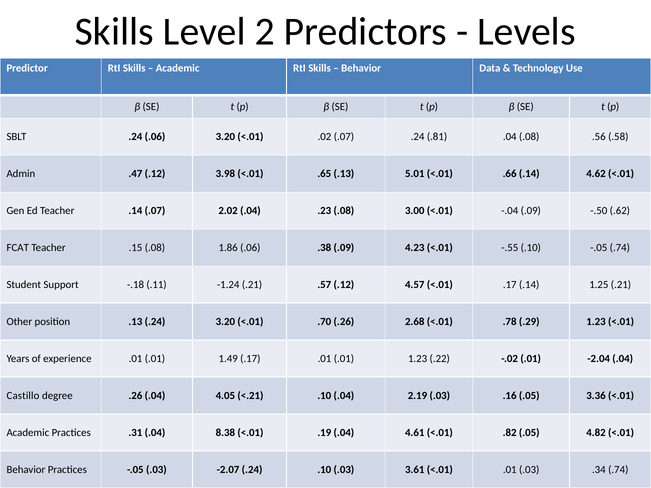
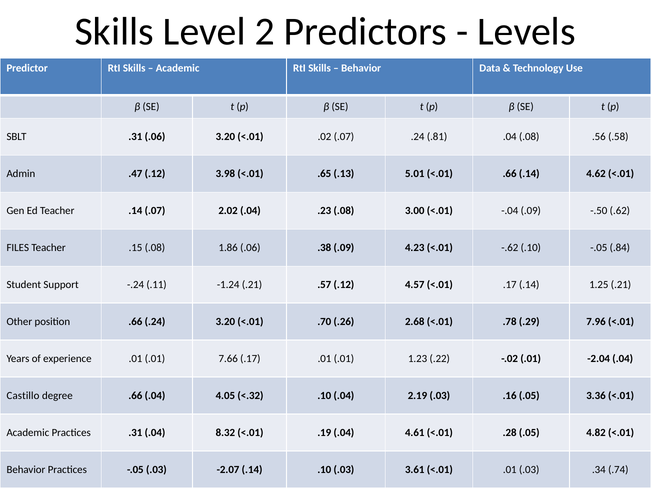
SBLT .24: .24 -> .31
FCAT: FCAT -> FILES
-.55: -.55 -> -.62
-.05 .74: .74 -> .84
-.18: -.18 -> -.24
position .13: .13 -> .66
.29 1.23: 1.23 -> 7.96
1.49: 1.49 -> 7.66
degree .26: .26 -> .66
<.21: <.21 -> <.32
8.38: 8.38 -> 8.32
.82: .82 -> .28
-2.07 .24: .24 -> .14
